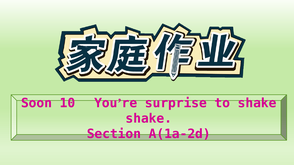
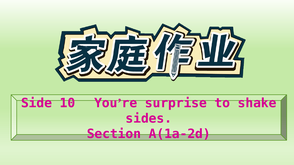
Soon: Soon -> Side
shake at (149, 119): shake -> sides
